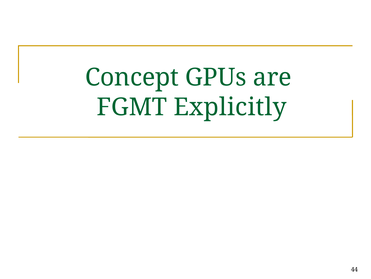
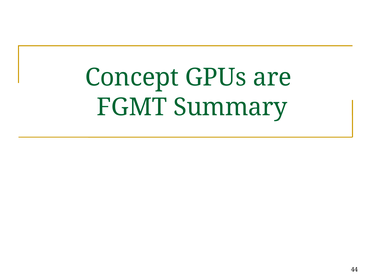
Explicitly: Explicitly -> Summary
